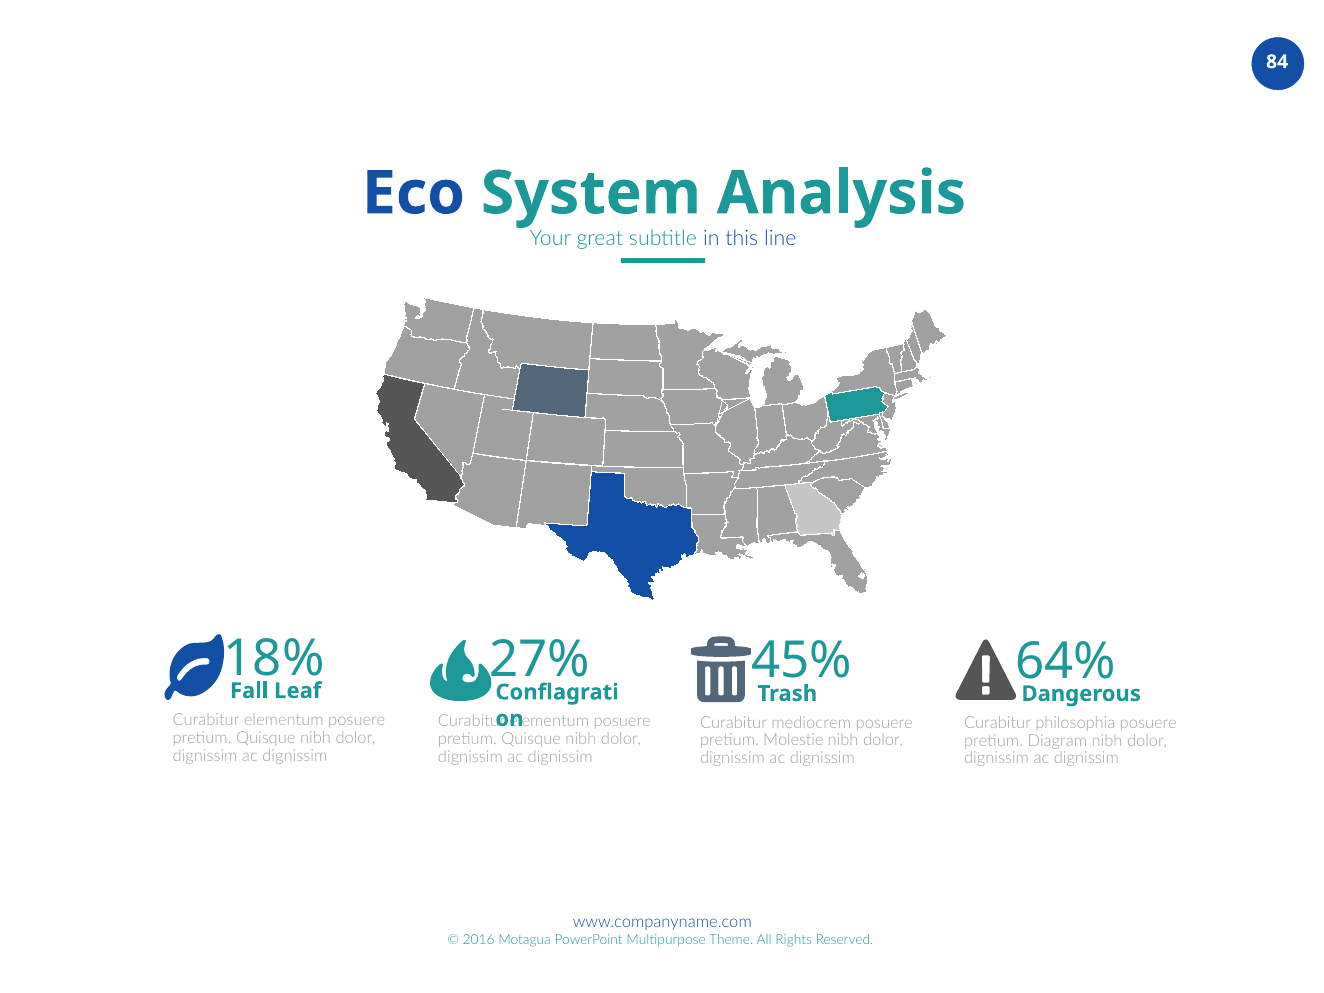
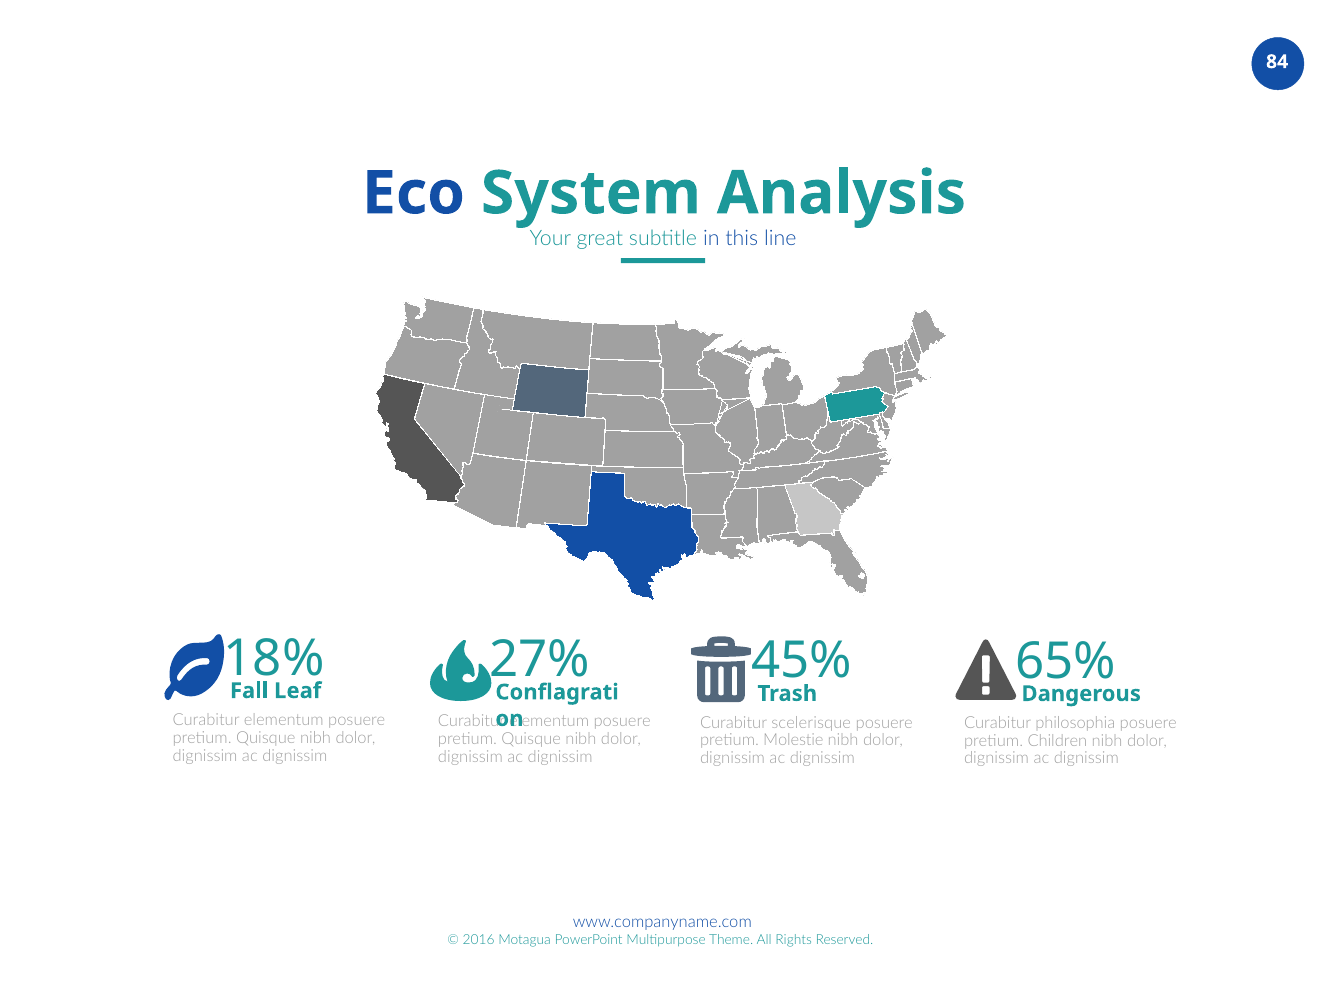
64%: 64% -> 65%
mediocrem: mediocrem -> scelerisque
Diagram: Diagram -> Children
